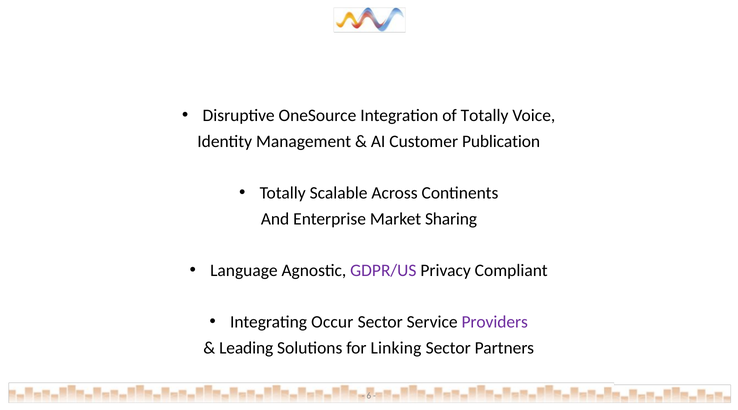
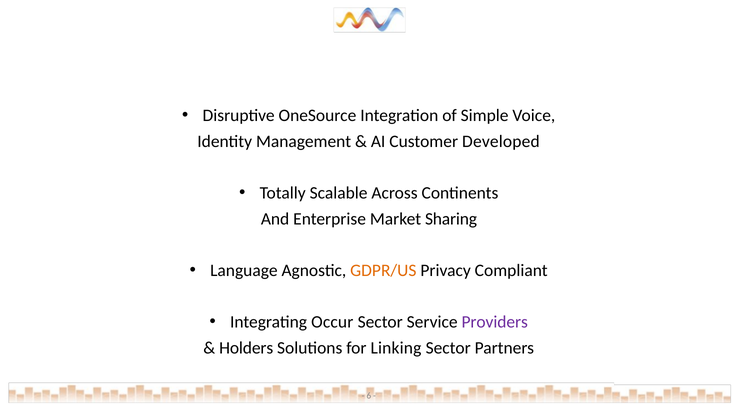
of Totally: Totally -> Simple
Publication: Publication -> Developed
GDPR/US colour: purple -> orange
Leading: Leading -> Holders
